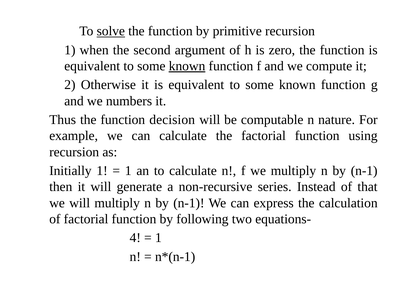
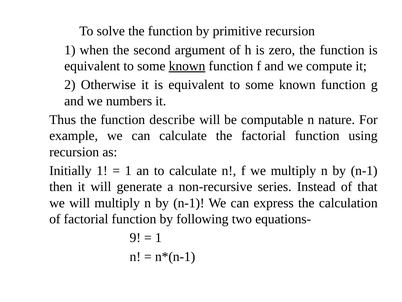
solve underline: present -> none
decision: decision -> describe
4: 4 -> 9
